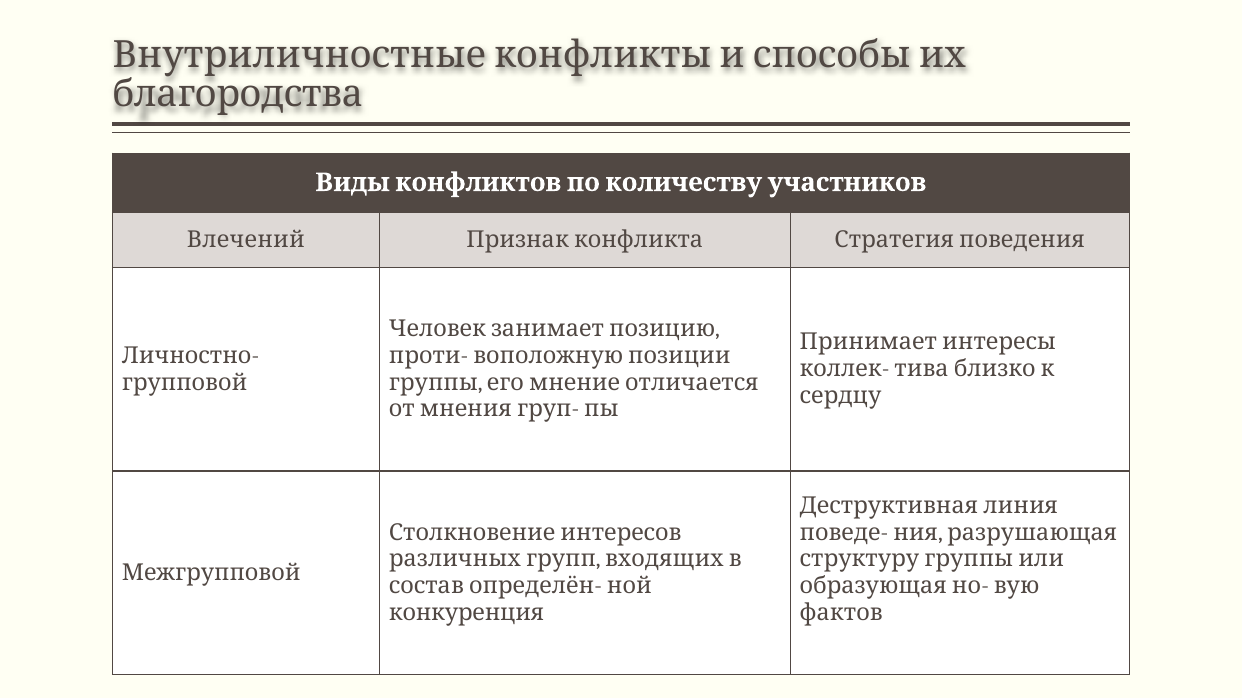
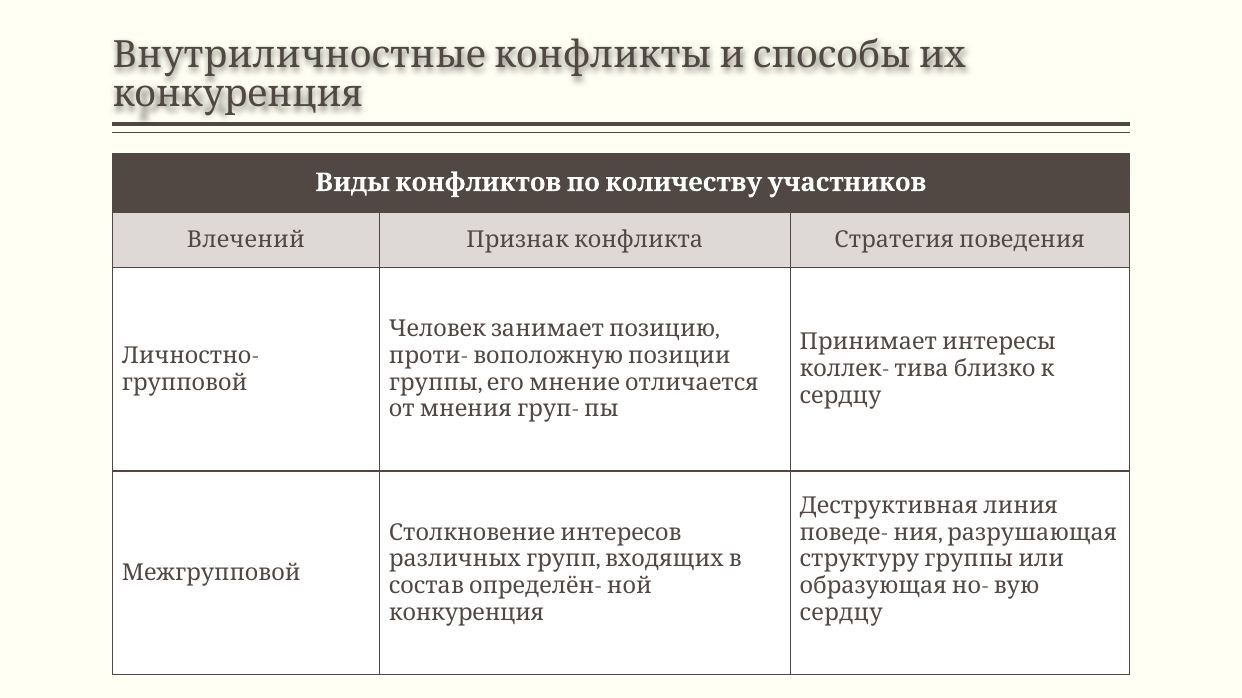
благородства at (238, 95): благородства -> конкуренция
фактов at (841, 614): фактов -> сердцу
